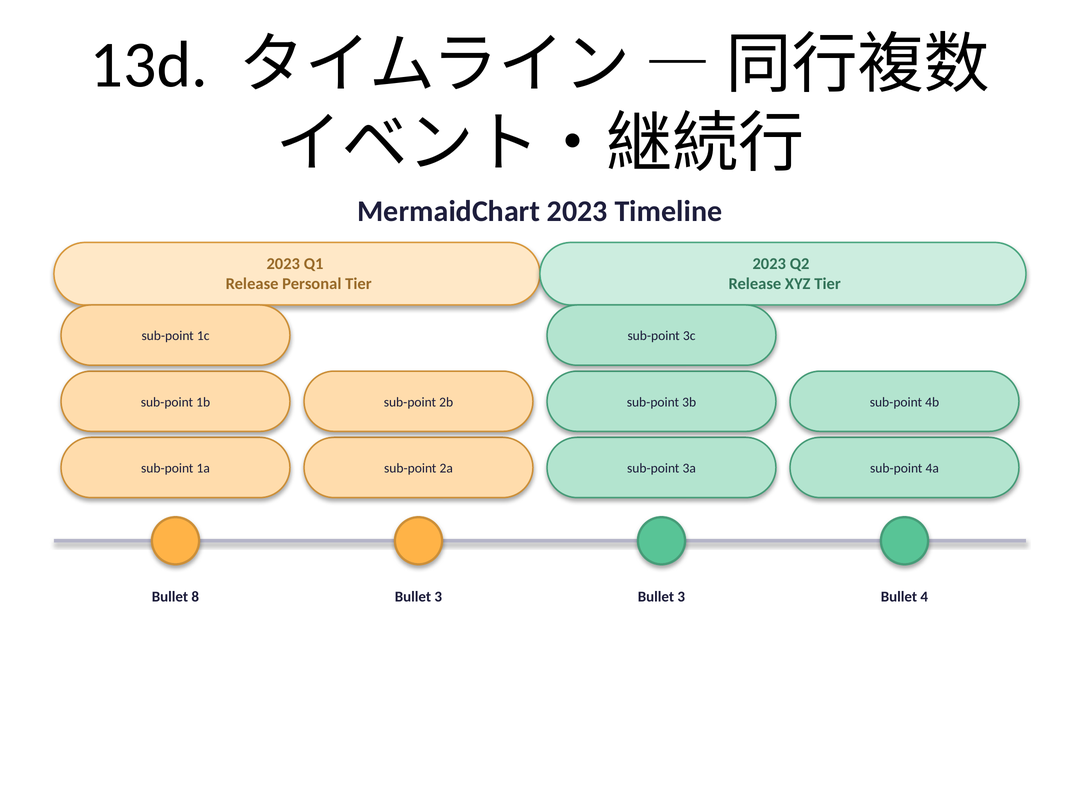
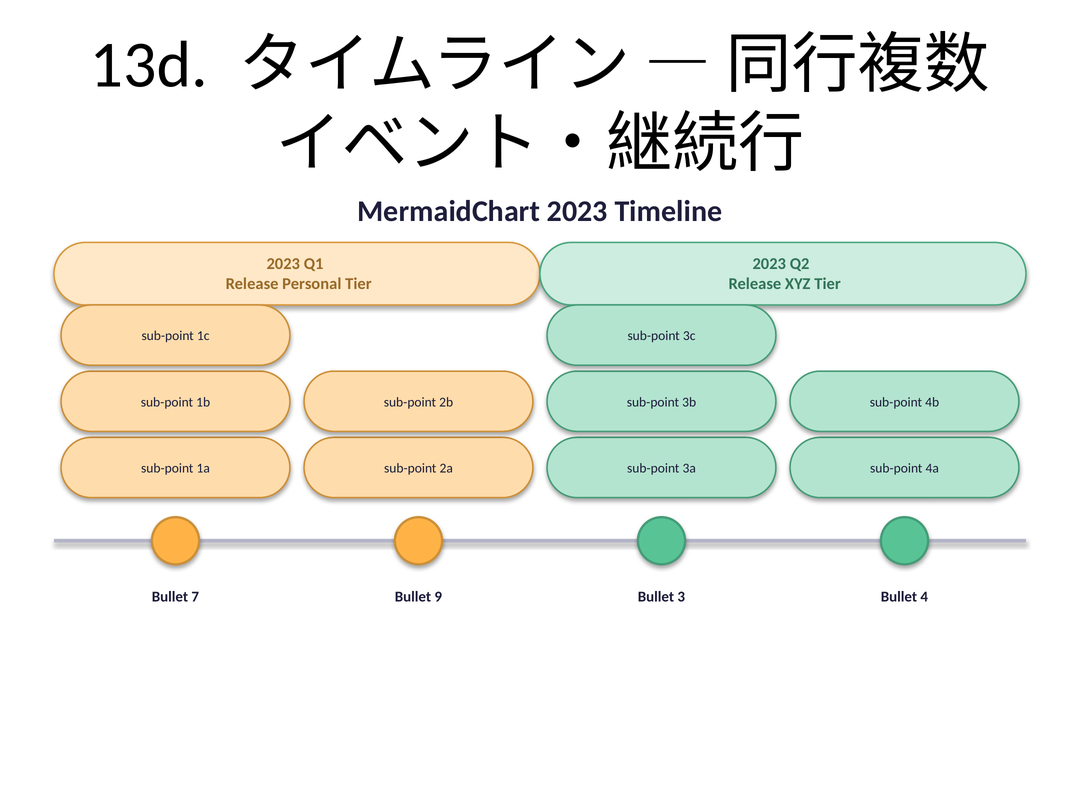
8: 8 -> 7
3 at (438, 597): 3 -> 9
